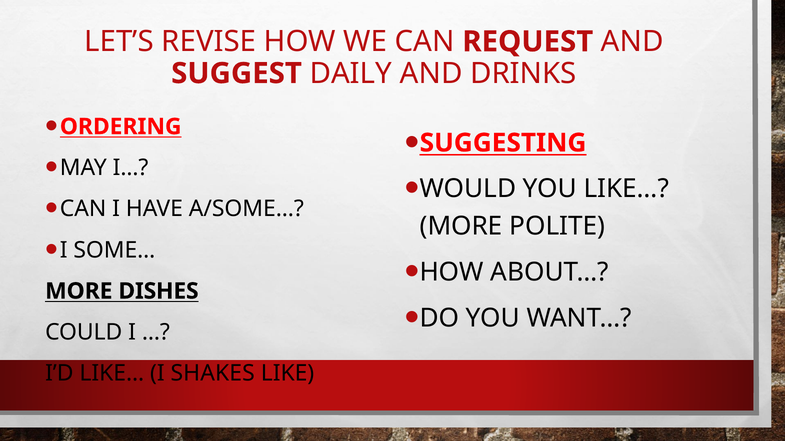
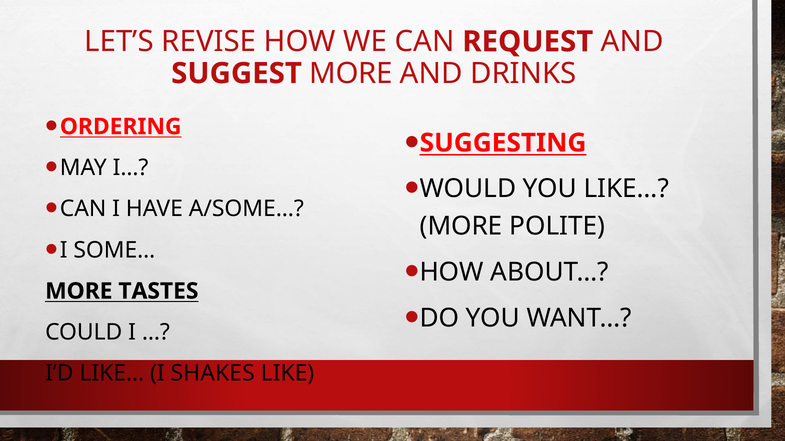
SUGGEST DAILY: DAILY -> MORE
DISHES: DISHES -> TASTES
